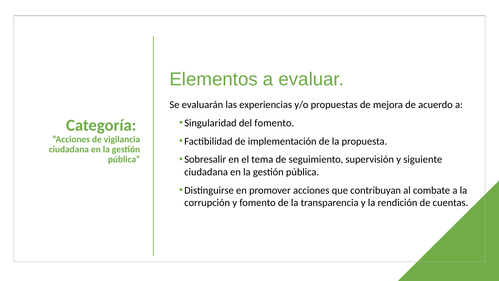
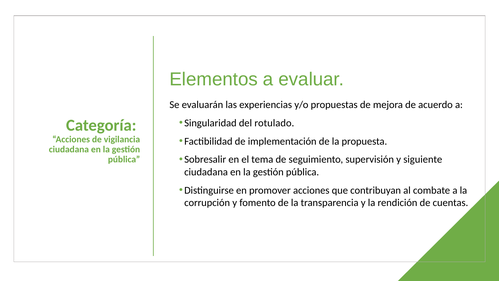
del fomento: fomento -> rotulado
